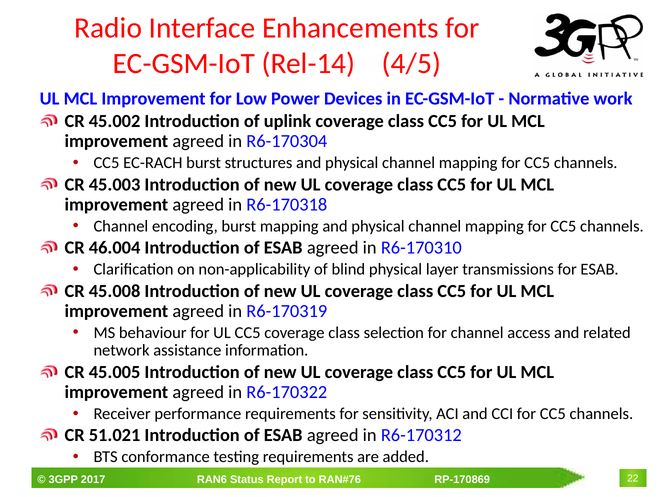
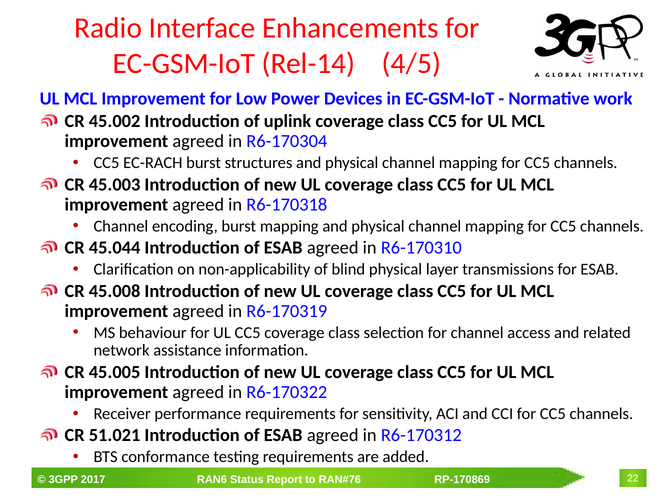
46.004: 46.004 -> 45.044
